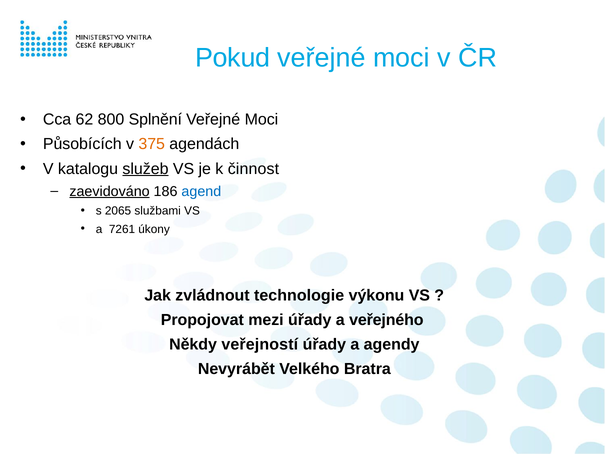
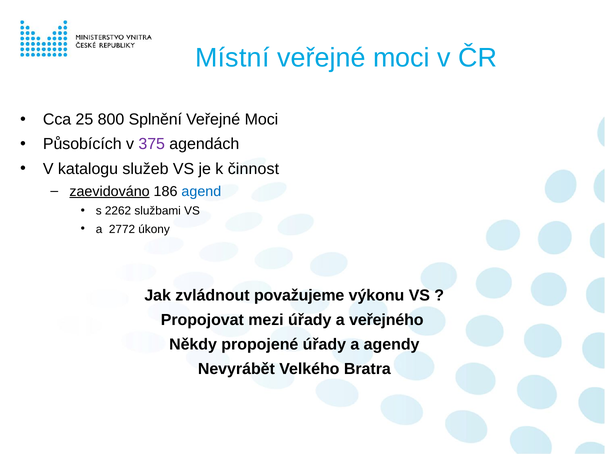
Pokud: Pokud -> Místní
62: 62 -> 25
375 colour: orange -> purple
služeb underline: present -> none
2065: 2065 -> 2262
7261: 7261 -> 2772
technologie: technologie -> považujeme
veřejností: veřejností -> propojené
